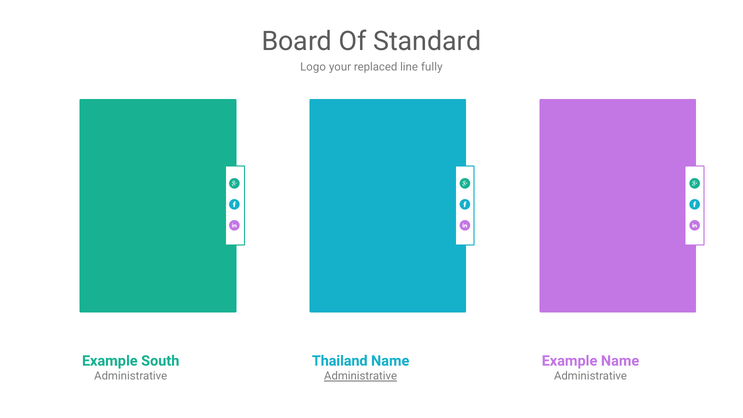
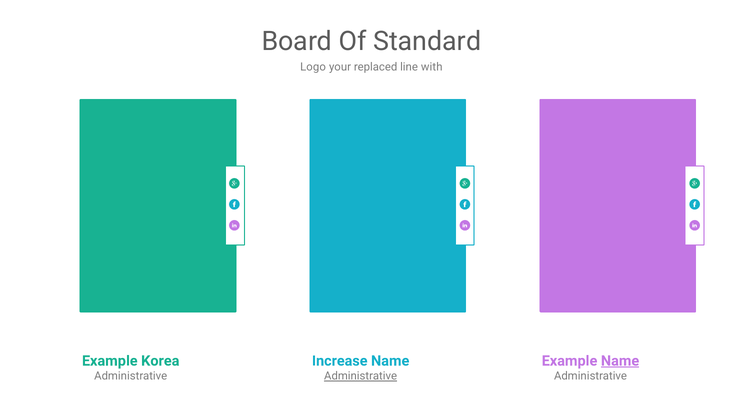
fully: fully -> with
South: South -> Korea
Thailand: Thailand -> Increase
Name at (620, 361) underline: none -> present
